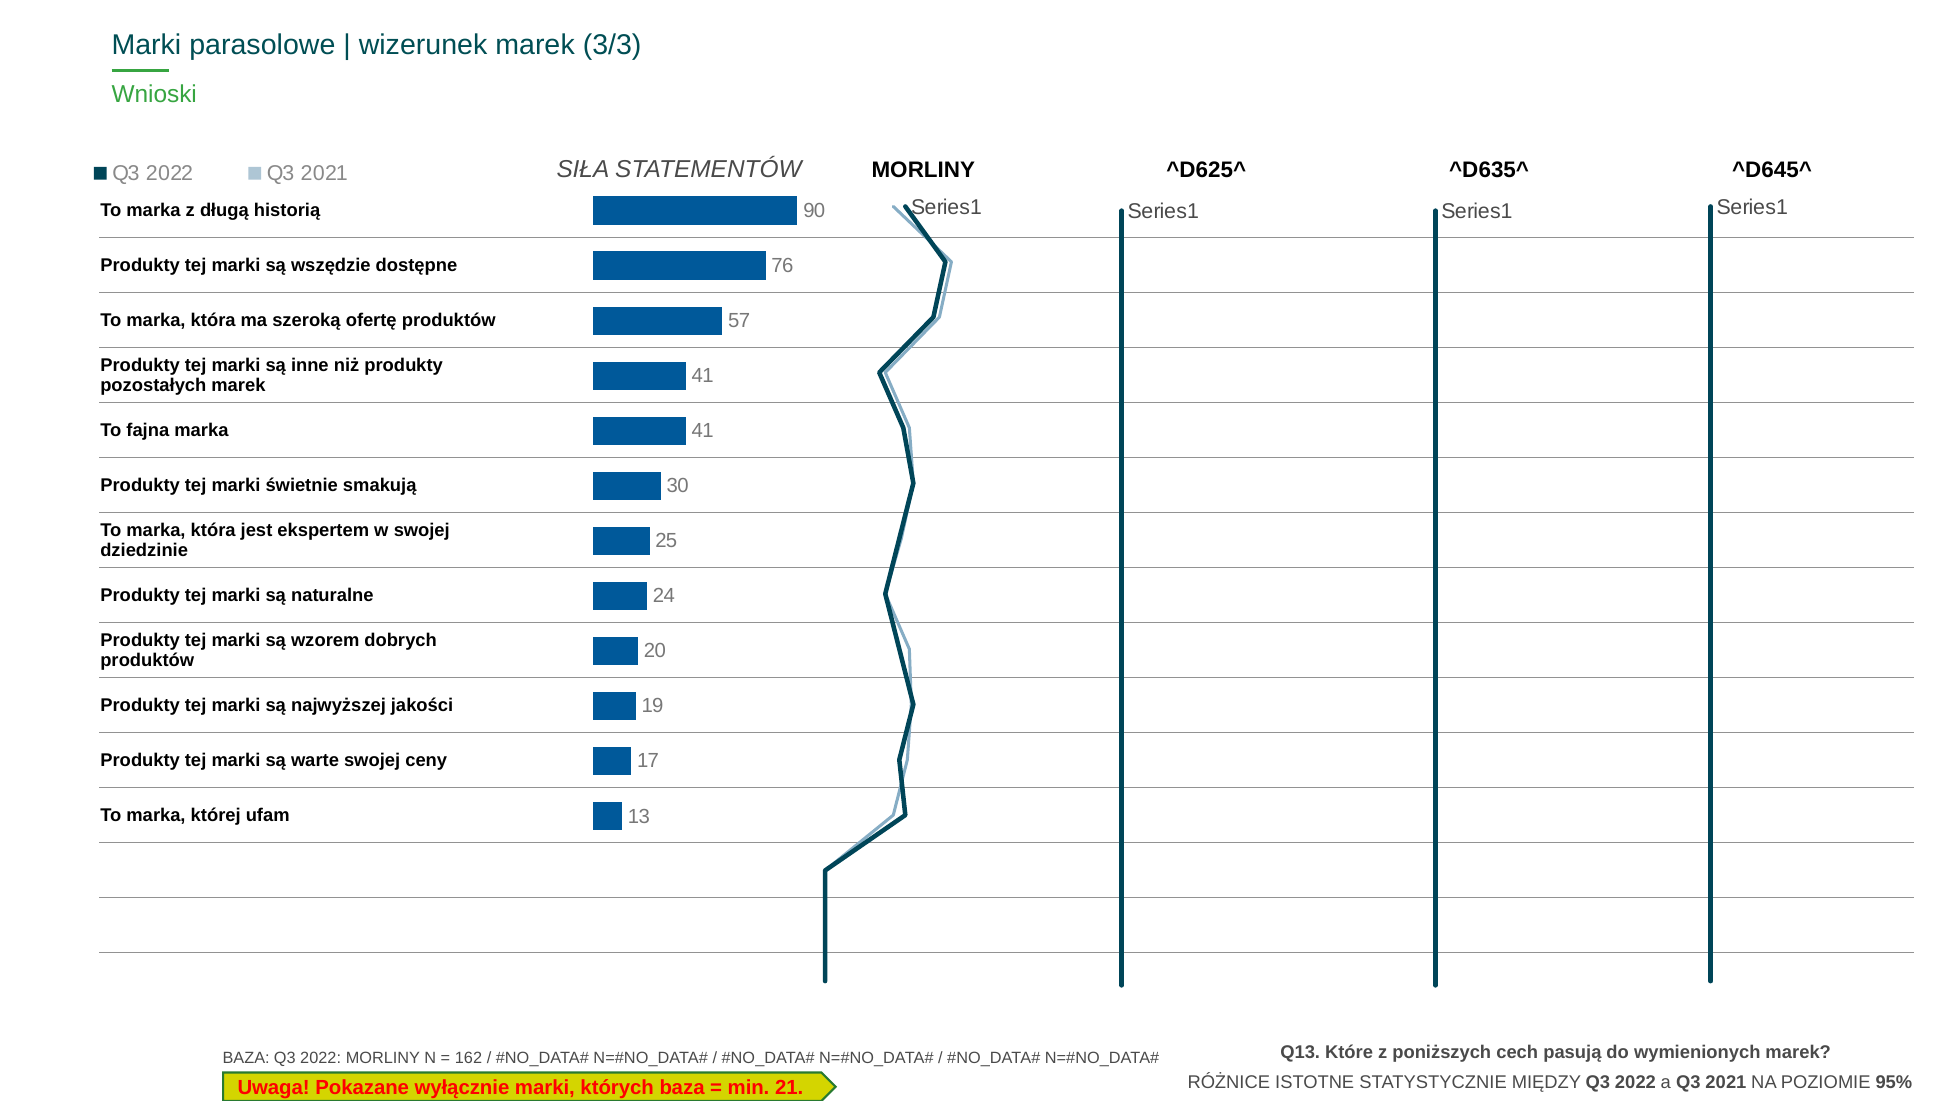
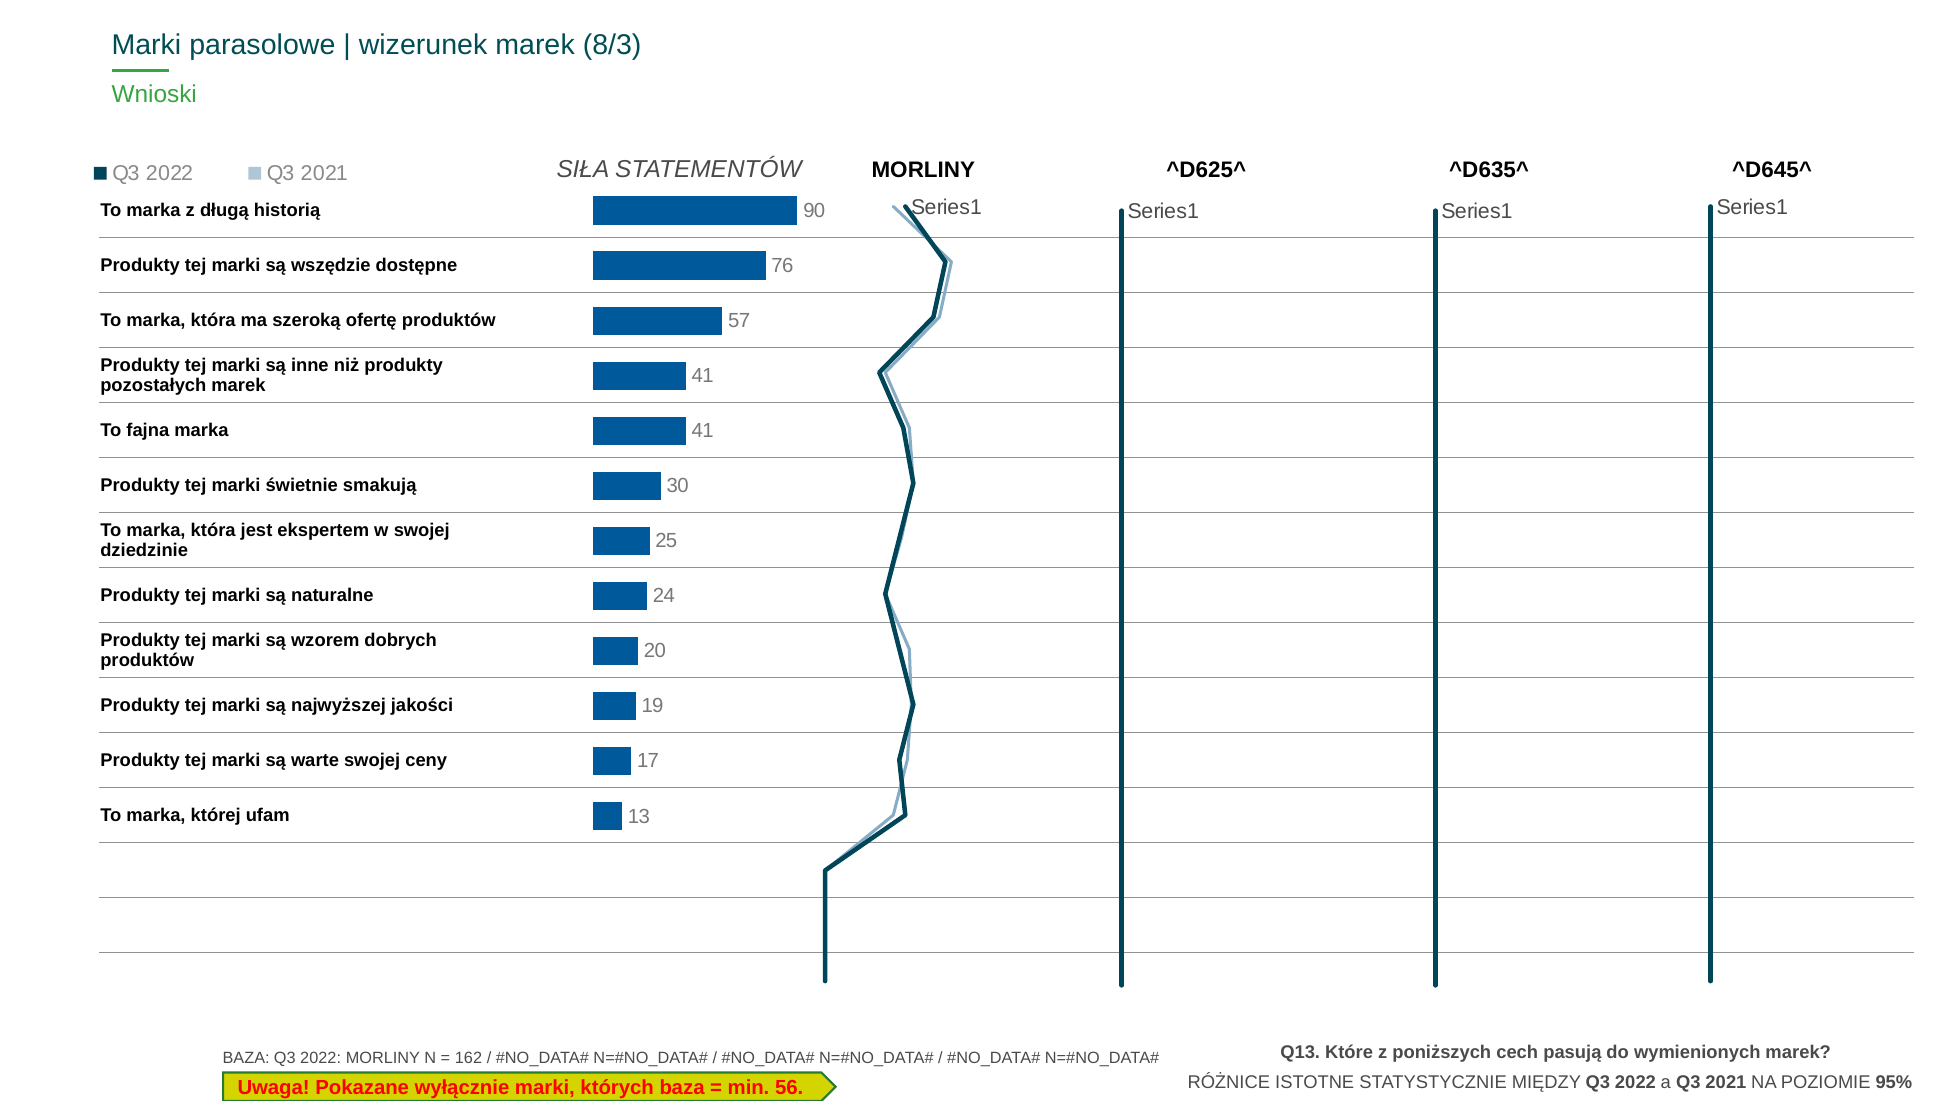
3/3: 3/3 -> 8/3
21: 21 -> 56
